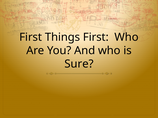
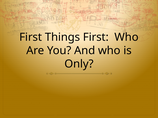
Sure: Sure -> Only
